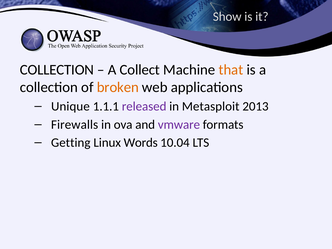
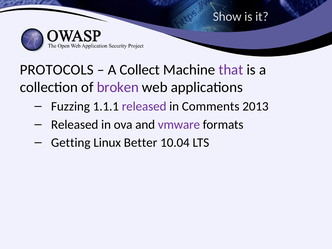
COLLECTION at (57, 70): COLLECTION -> PROTOCOLS
that colour: orange -> purple
broken colour: orange -> purple
Unique: Unique -> Fuzzing
Metasploit: Metasploit -> Comments
Firewalls at (75, 125): Firewalls -> Released
Words: Words -> Better
